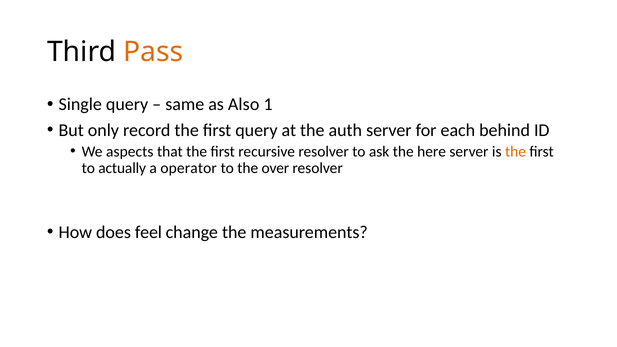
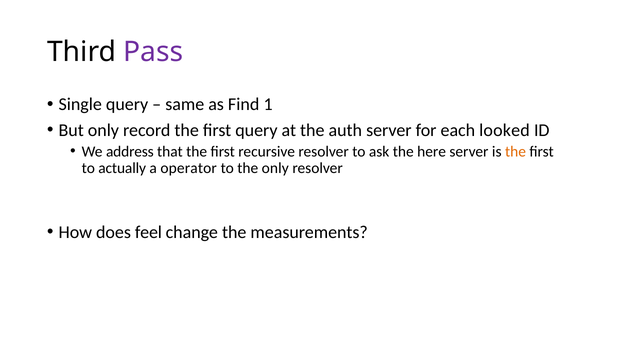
Pass colour: orange -> purple
Also: Also -> Find
behind: behind -> looked
aspects: aspects -> address
the over: over -> only
